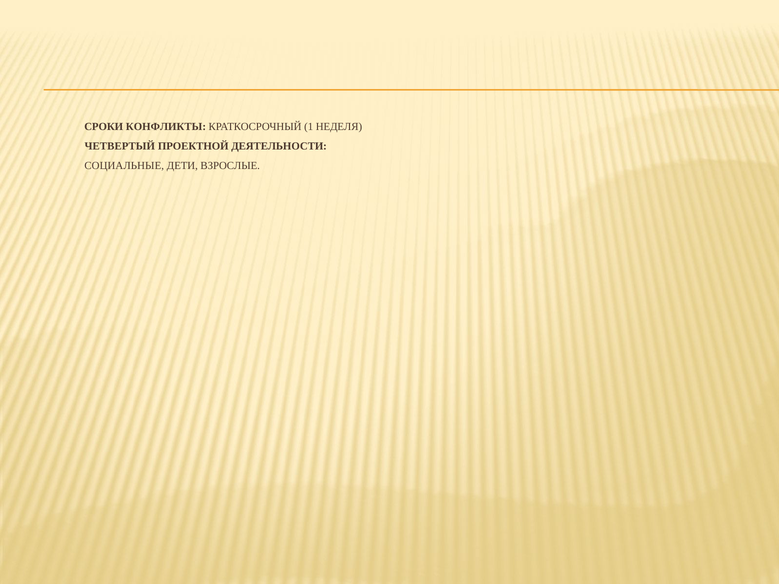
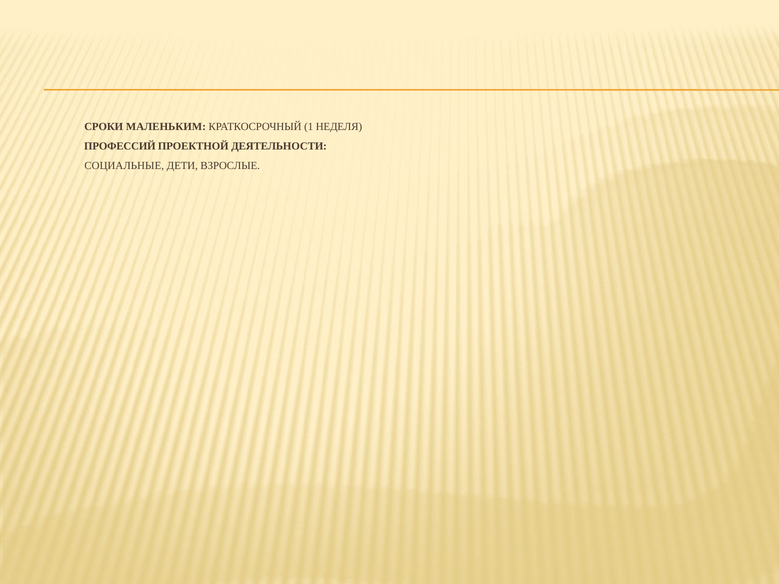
КОНФЛИКТЫ: КОНФЛИКТЫ -> МАЛЕНЬКИМ
ЧЕТВЕРТЫЙ: ЧЕТВЕРТЫЙ -> ПРОФЕССИЙ
